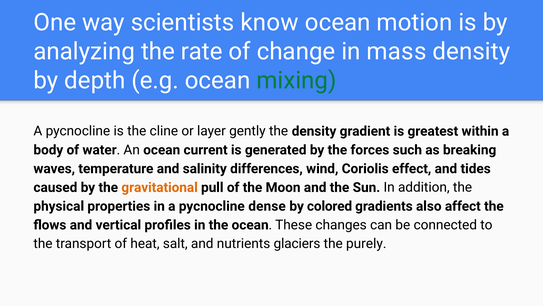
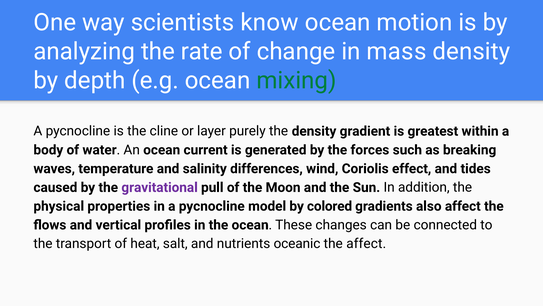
gently: gently -> purely
gravitational colour: orange -> purple
dense: dense -> model
glaciers: glaciers -> oceanic
the purely: purely -> affect
